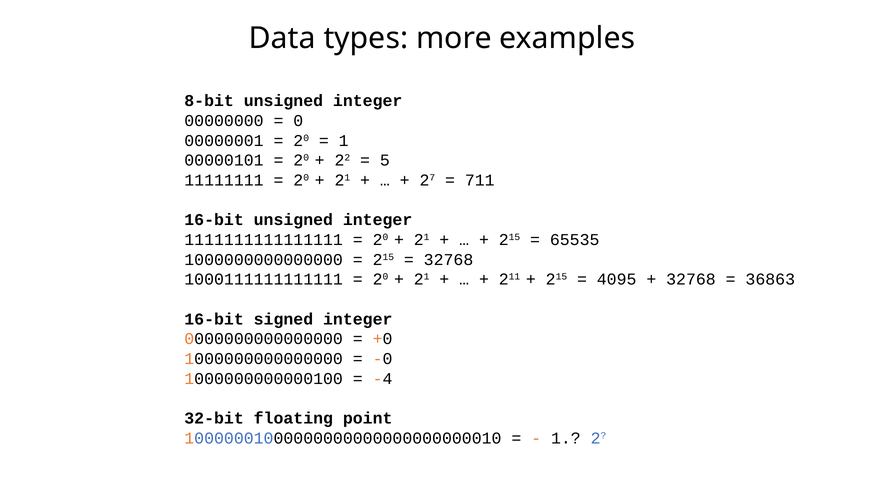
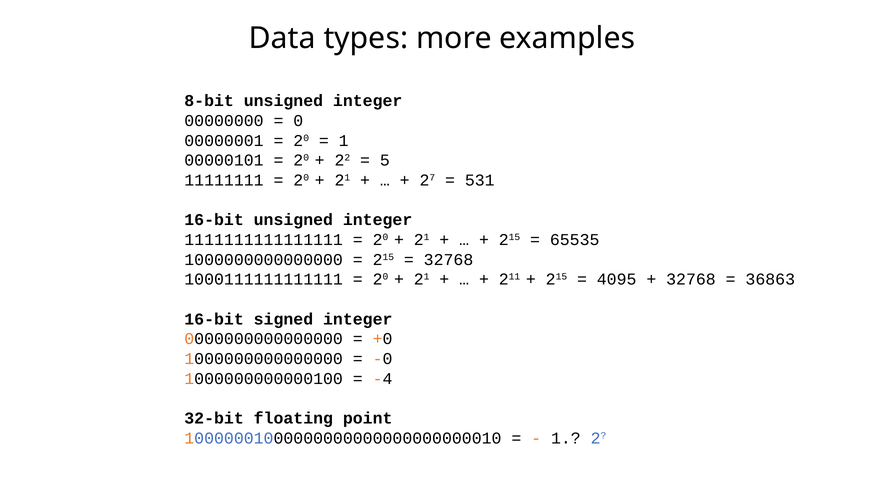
711: 711 -> 531
